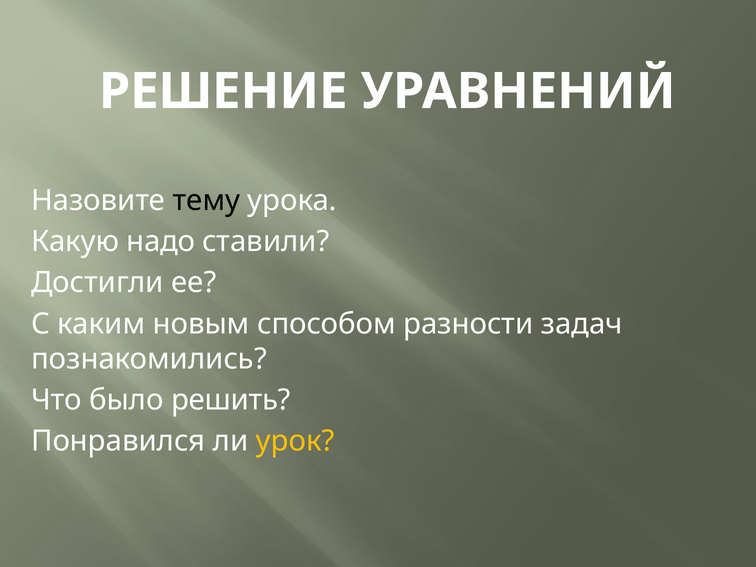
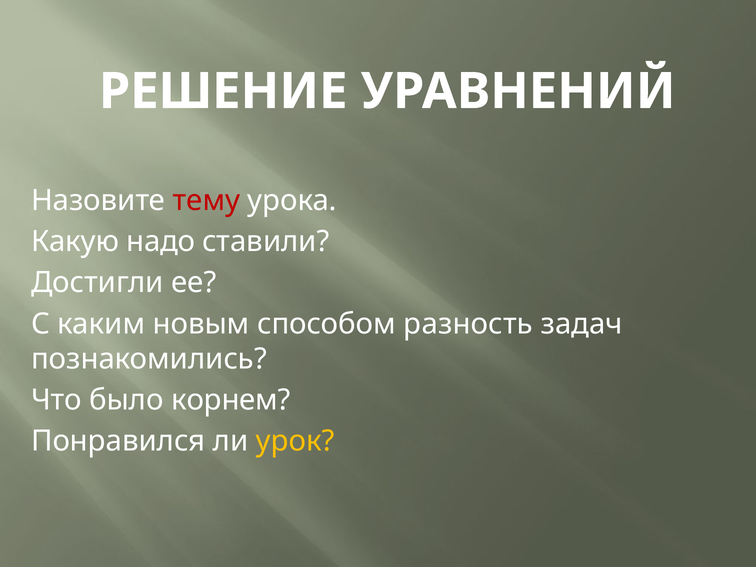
тему colour: black -> red
разности: разности -> разность
решить: решить -> корнем
